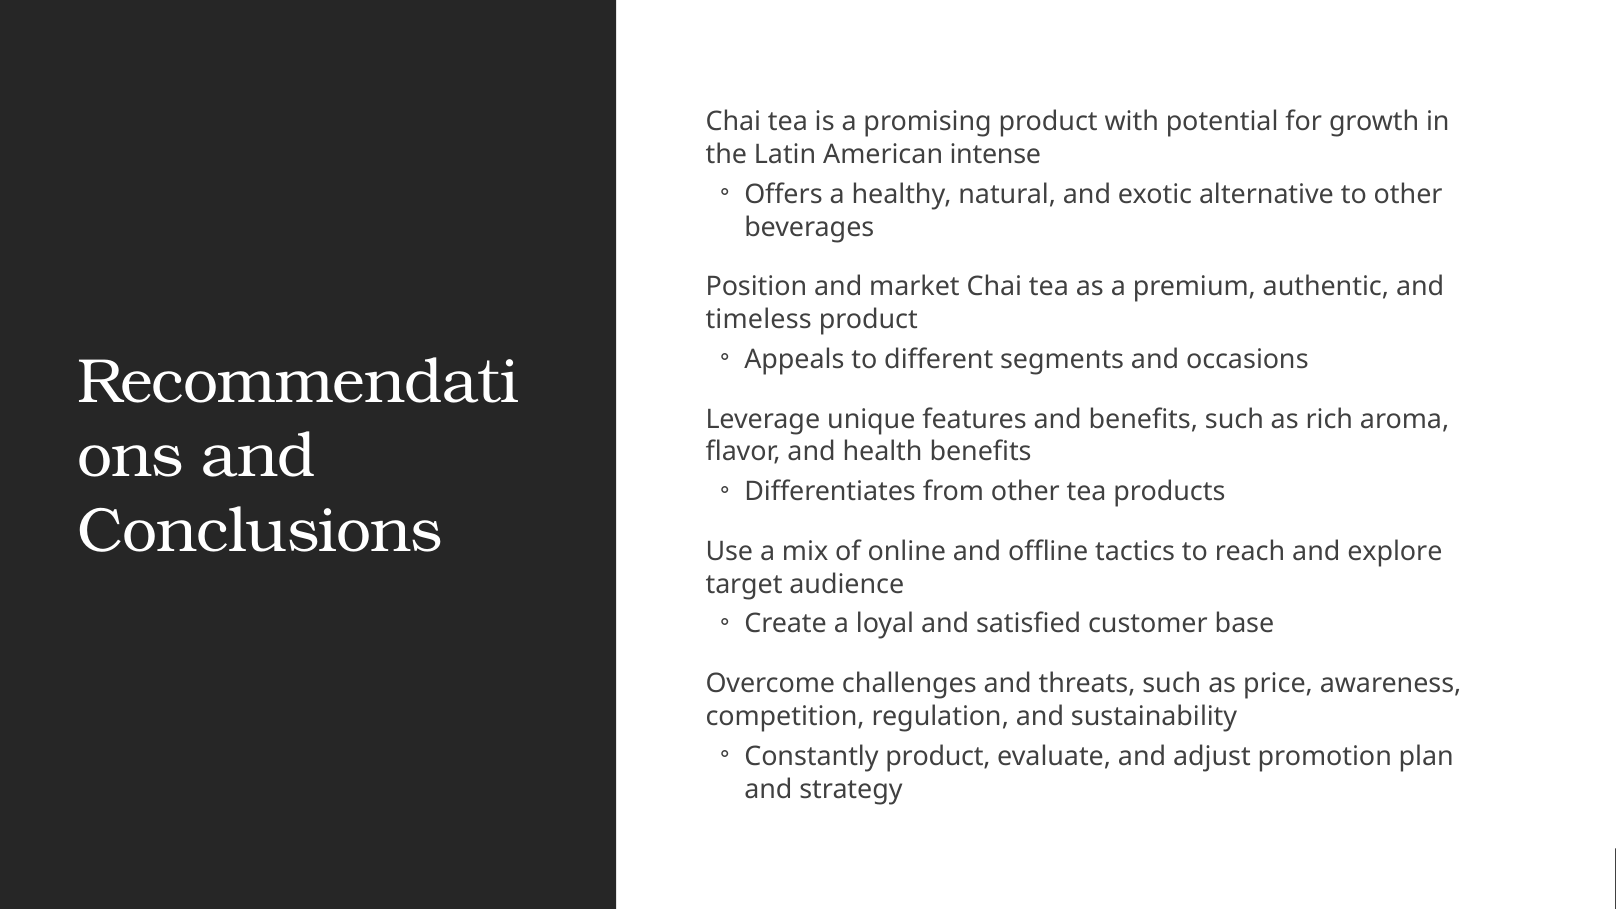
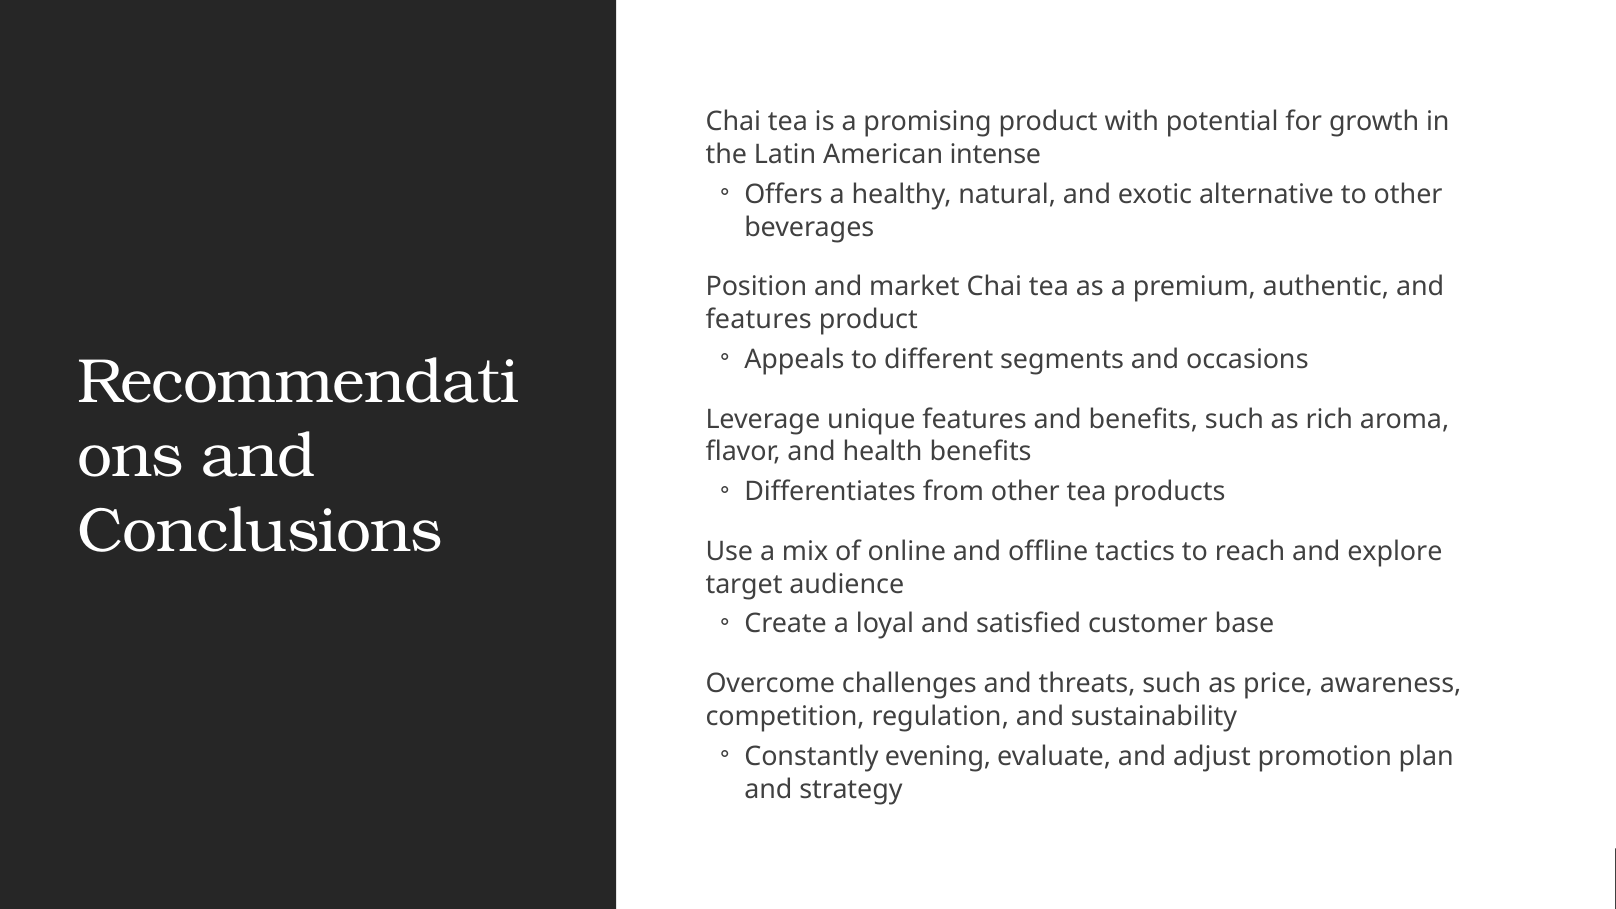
timeless at (759, 320): timeless -> features
Constantly product: product -> evening
